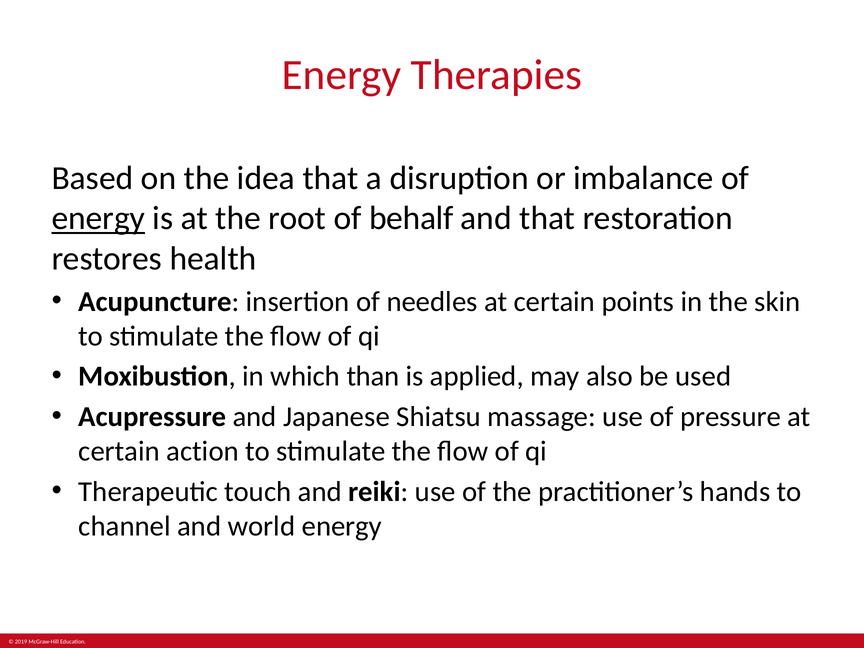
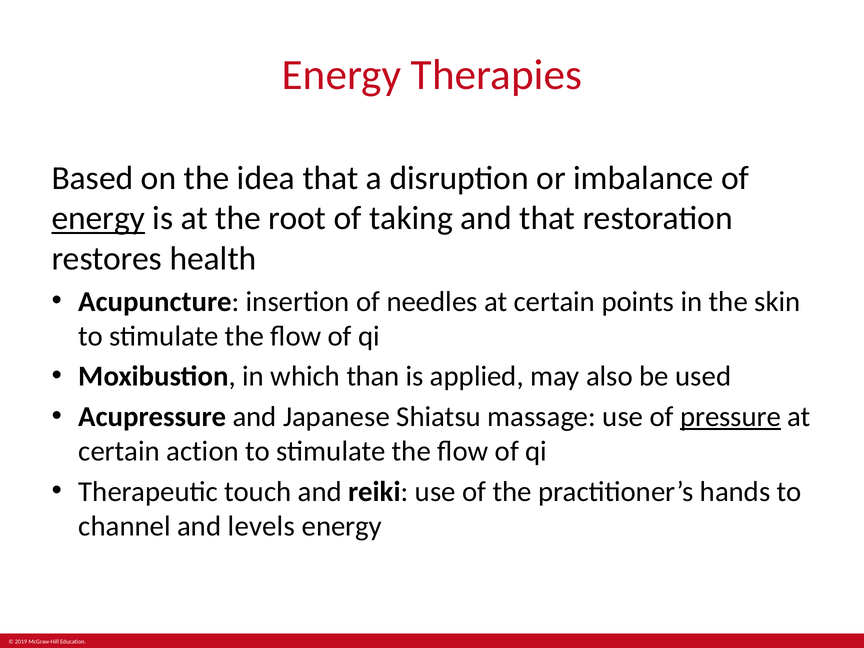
behalf: behalf -> taking
pressure underline: none -> present
world: world -> levels
